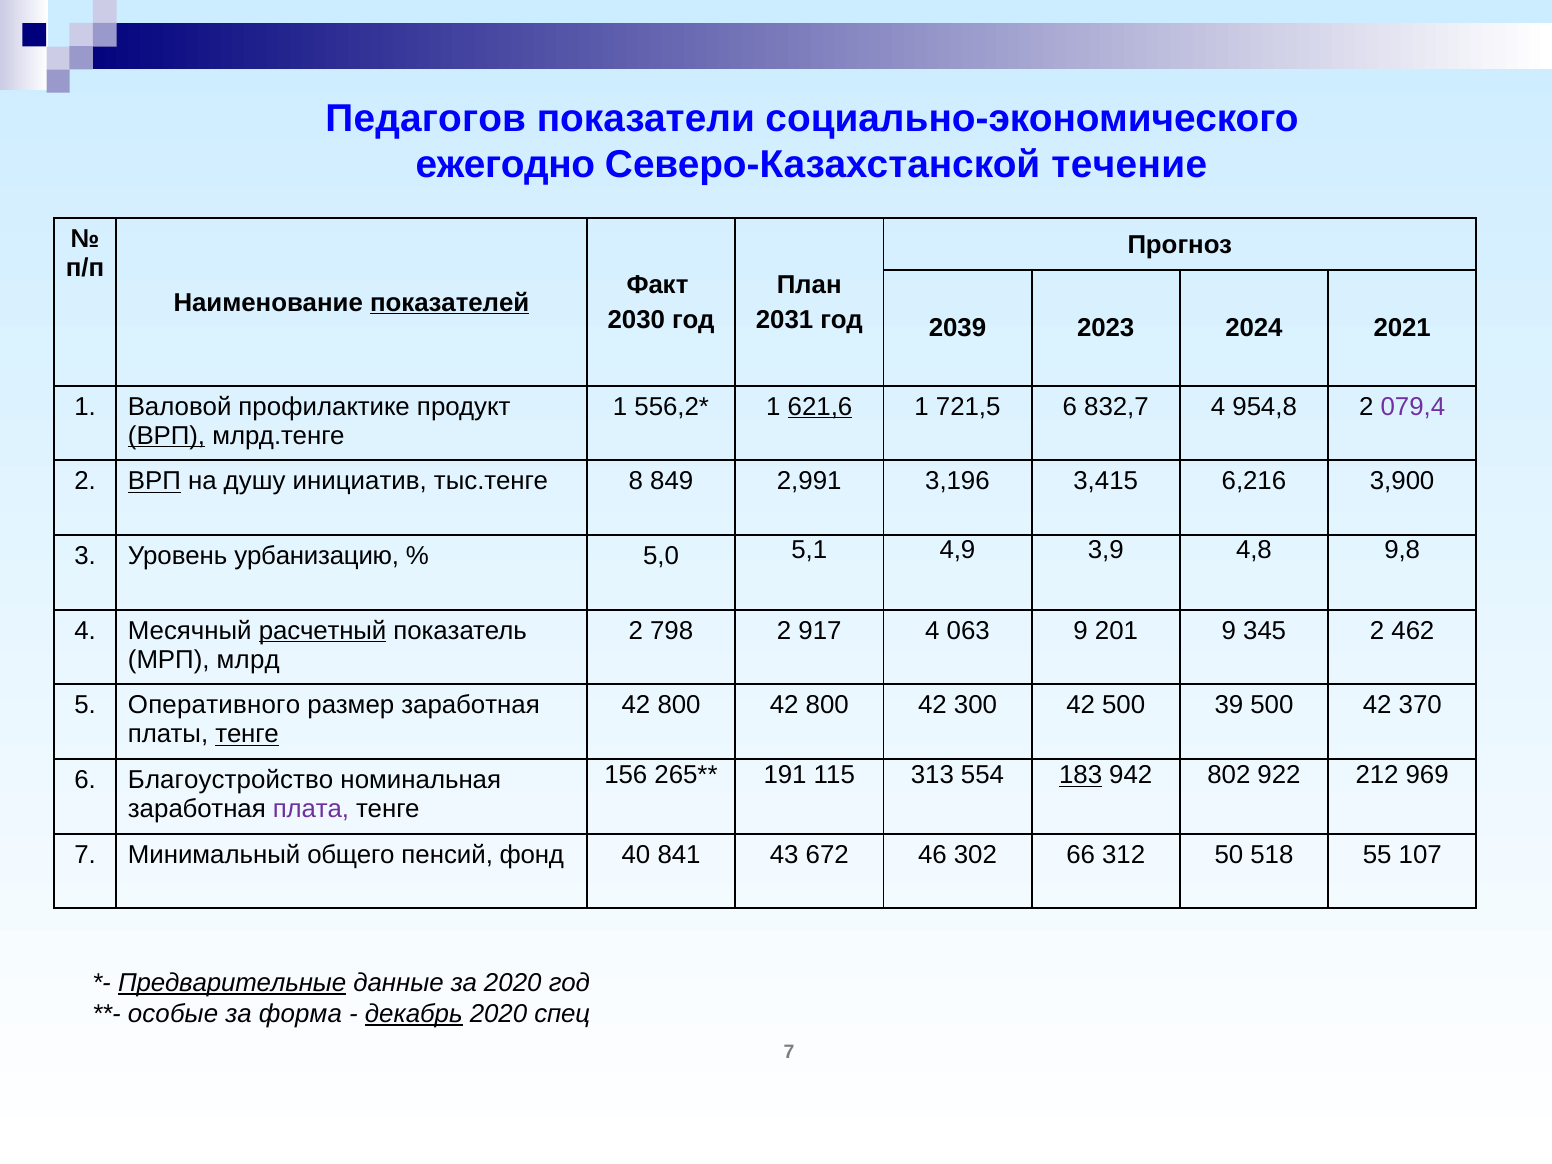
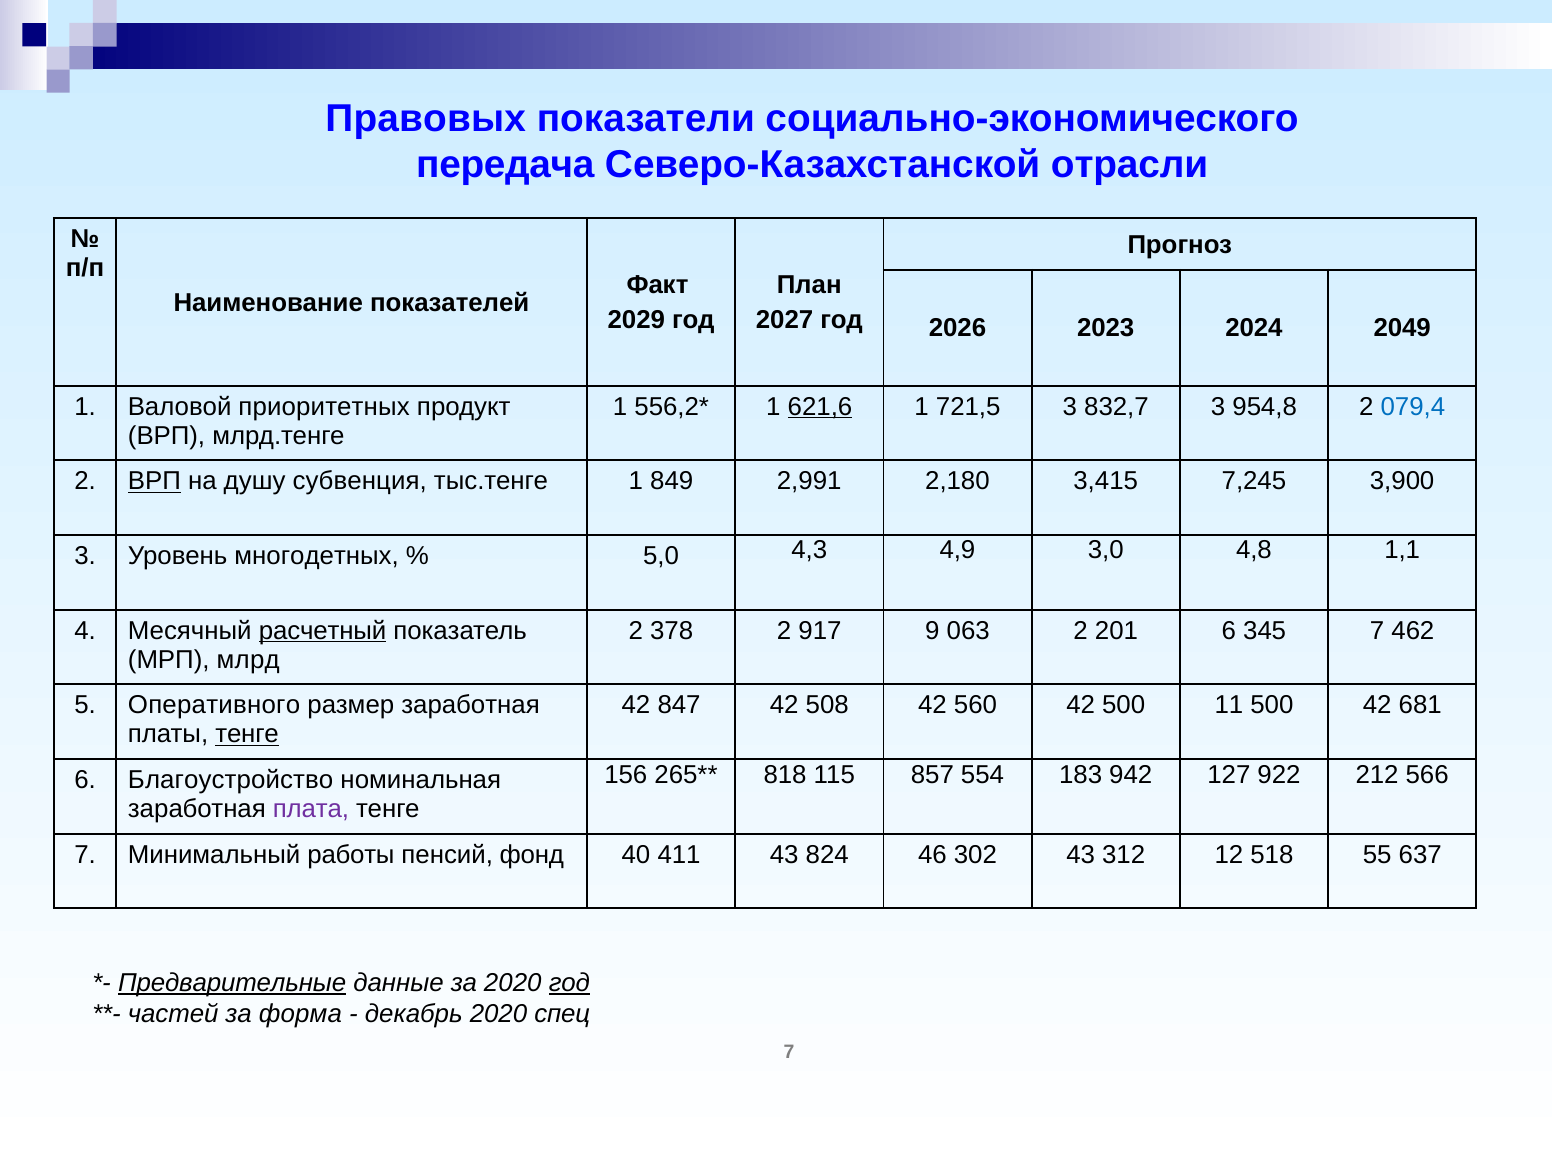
Педагогов: Педагогов -> Правовых
ежегодно: ежегодно -> передача
течение: течение -> отрасли
показателей underline: present -> none
2030: 2030 -> 2029
2031: 2031 -> 2027
2039: 2039 -> 2026
2021: 2021 -> 2049
профилактике: профилактике -> приоритетных
721,5 6: 6 -> 3
832,7 4: 4 -> 3
079,4 colour: purple -> blue
ВРП at (167, 436) underline: present -> none
инициатив: инициатив -> субвенция
тыс.тенге 8: 8 -> 1
3,196: 3,196 -> 2,180
6,216: 6,216 -> 7,245
урбанизацию: урбанизацию -> многодетных
5,1: 5,1 -> 4,3
3,9: 3,9 -> 3,0
9,8: 9,8 -> 1,1
798: 798 -> 378
917 4: 4 -> 9
063 9: 9 -> 2
201 9: 9 -> 6
345 2: 2 -> 7
800 at (679, 705): 800 -> 847
800 at (827, 705): 800 -> 508
300: 300 -> 560
39: 39 -> 11
370: 370 -> 681
191: 191 -> 818
313: 313 -> 857
183 underline: present -> none
802: 802 -> 127
969: 969 -> 566
общего: общего -> работы
841: 841 -> 411
672: 672 -> 824
302 66: 66 -> 43
50: 50 -> 12
107: 107 -> 637
год at (569, 983) underline: none -> present
особые: особые -> частей
декабрь underline: present -> none
